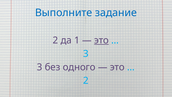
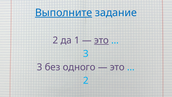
Выполните underline: none -> present
